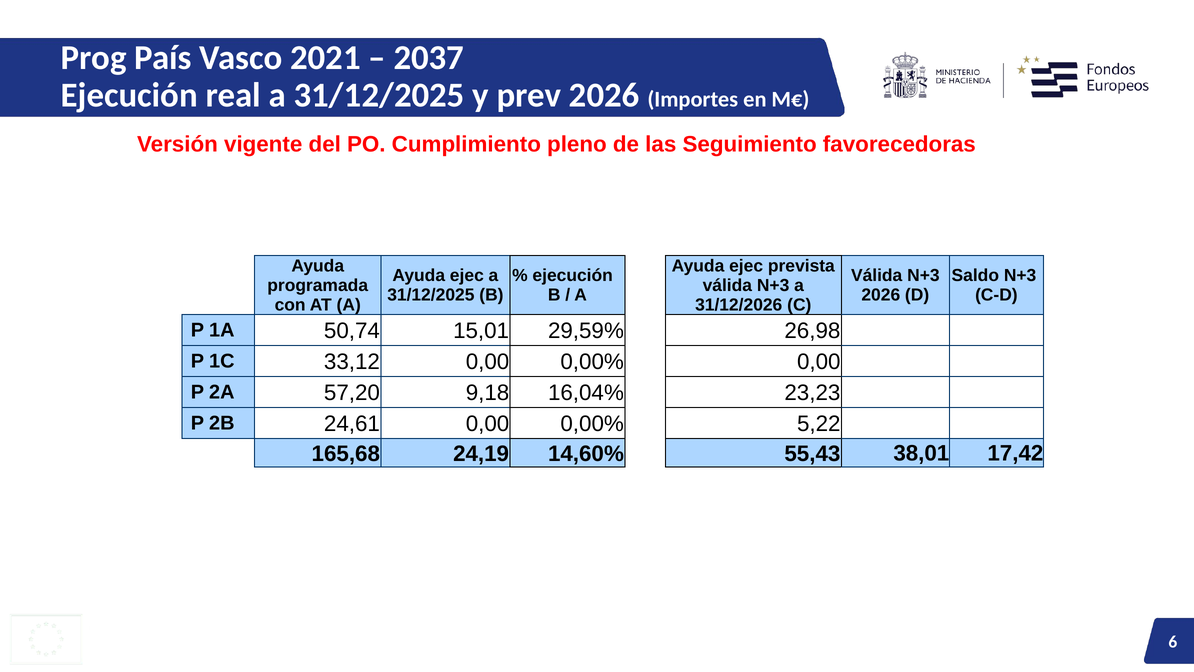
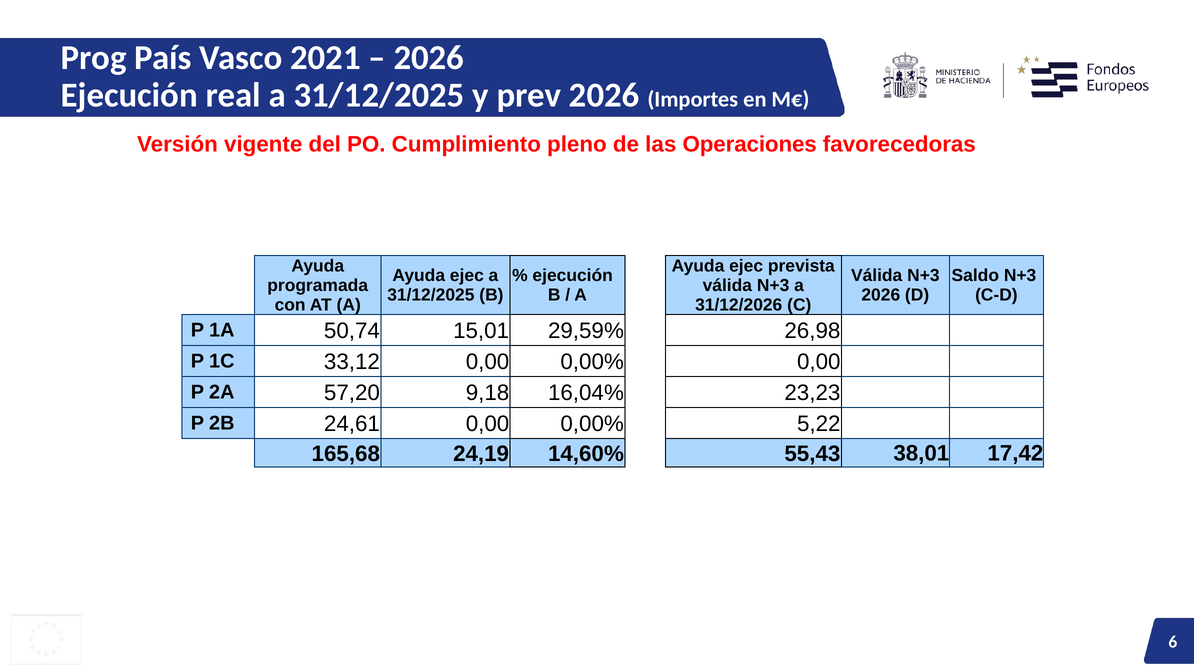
2037 at (429, 58): 2037 -> 2026
Seguimiento: Seguimiento -> Operaciones
